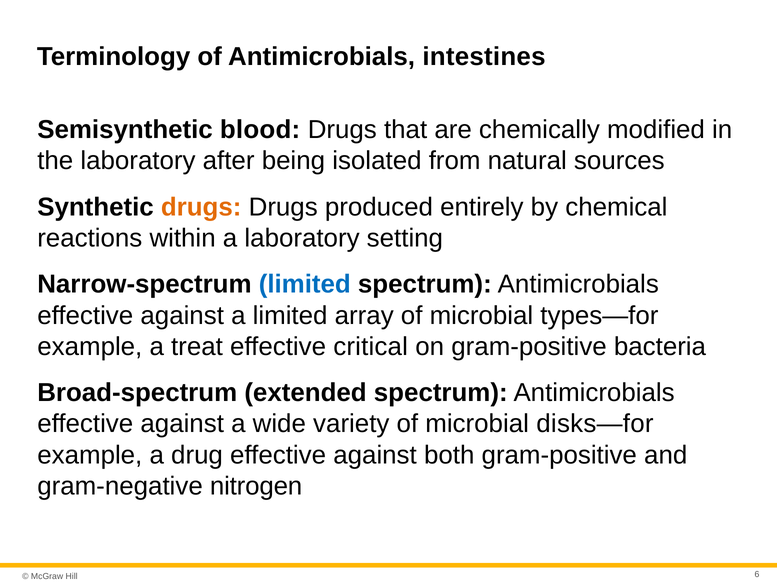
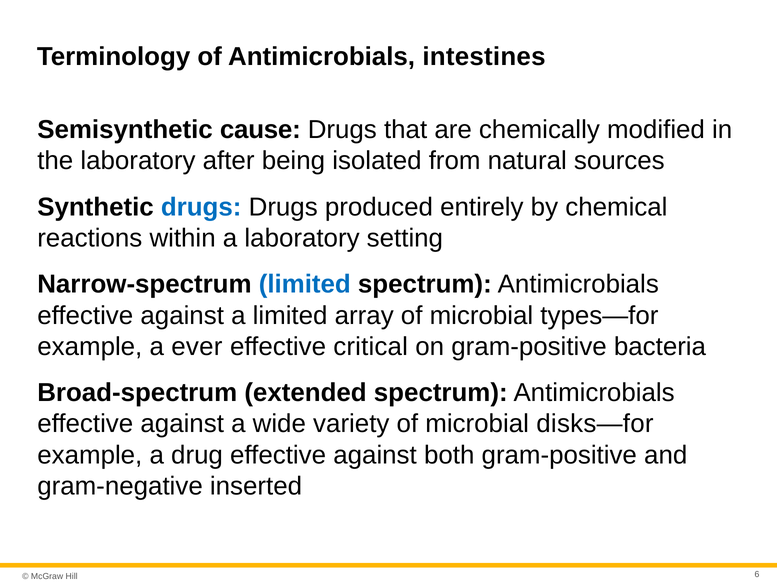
blood: blood -> cause
drugs at (201, 207) colour: orange -> blue
treat: treat -> ever
nitrogen: nitrogen -> inserted
